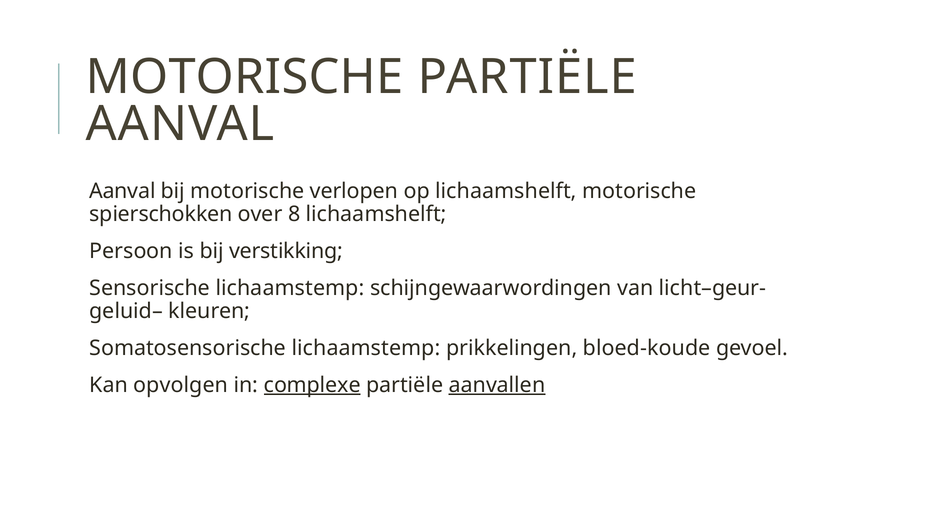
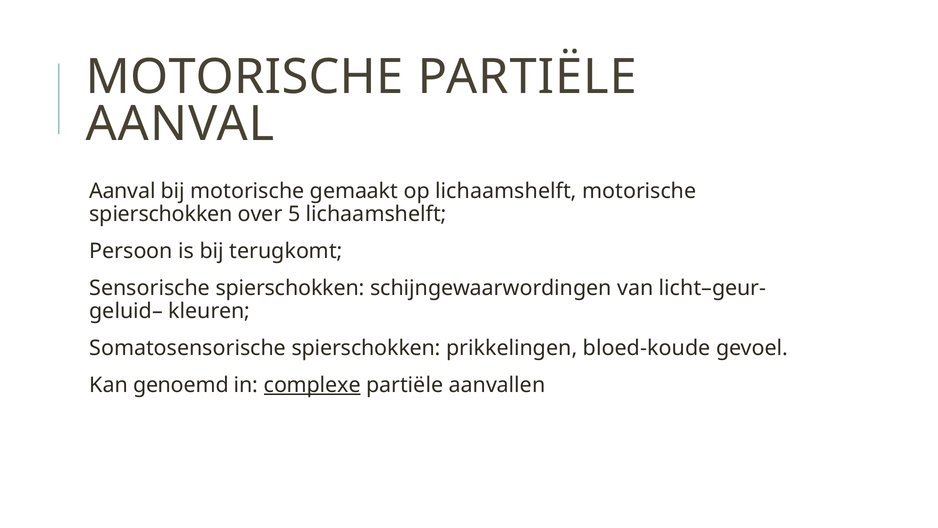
verlopen: verlopen -> gemaakt
8: 8 -> 5
verstikking: verstikking -> terugkomt
Sensorische lichaamstemp: lichaamstemp -> spierschokken
Somatosensorische lichaamstemp: lichaamstemp -> spierschokken
opvolgen: opvolgen -> genoemd
aanvallen underline: present -> none
